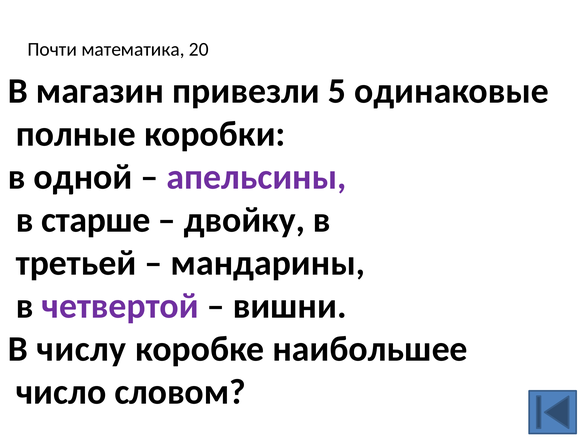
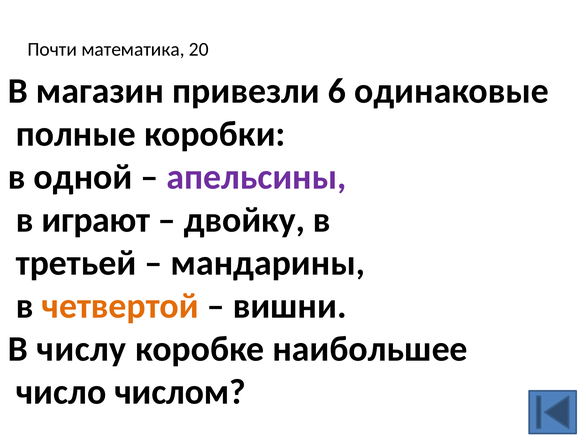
5: 5 -> 6
старше: старше -> играют
четвертой colour: purple -> orange
словом: словом -> числом
